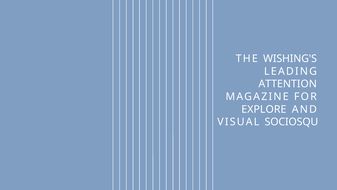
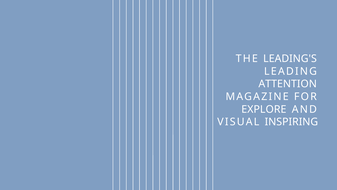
WISHING'S: WISHING'S -> LEADING'S
SOCIOSQU: SOCIOSQU -> INSPIRING
